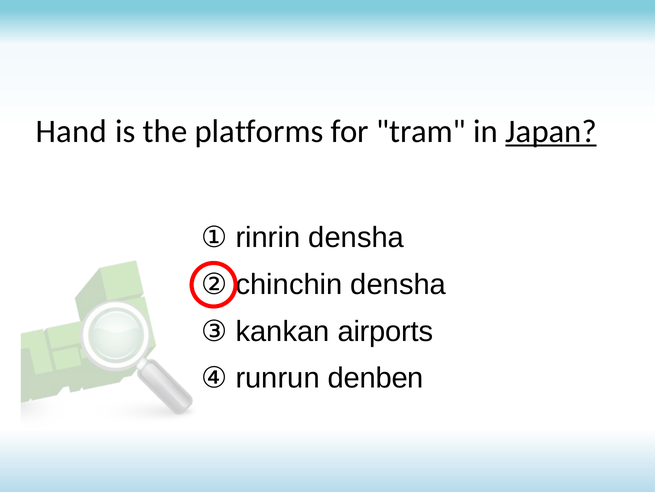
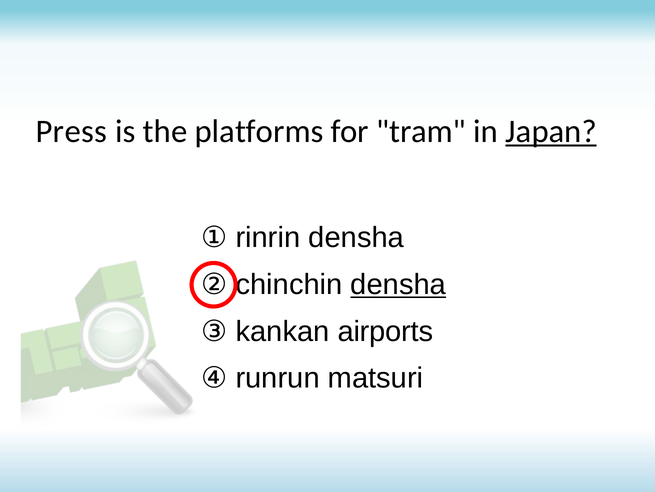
Hand: Hand -> Press
densha at (398, 284) underline: none -> present
denben: denben -> matsuri
